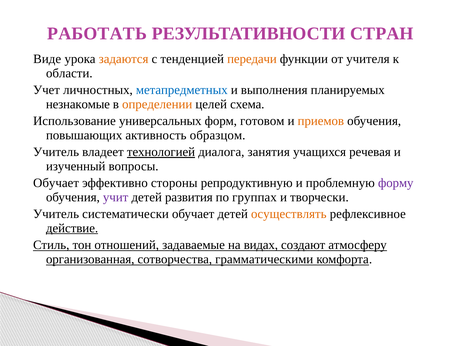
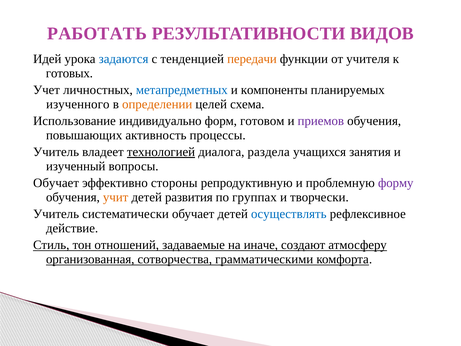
СТРАН: СТРАН -> ВИДОВ
Виде: Виде -> Идей
задаются colour: orange -> blue
области: области -> готовых
выполнения: выполнения -> компоненты
незнакомые: незнакомые -> изученного
универсальных: универсальных -> индивидуально
приемов colour: orange -> purple
образцом: образцом -> процессы
занятия: занятия -> раздела
речевая: речевая -> занятия
учит colour: purple -> orange
осуществлять colour: orange -> blue
действие underline: present -> none
видах: видах -> иначе
